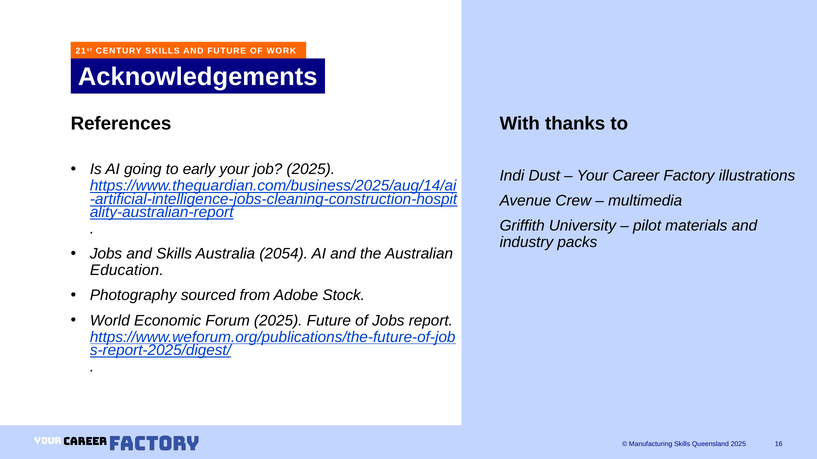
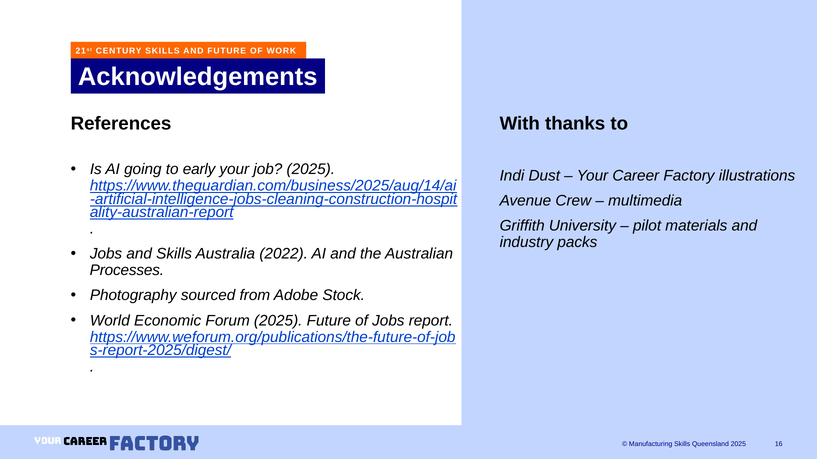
2054: 2054 -> 2022
Education: Education -> Processes
